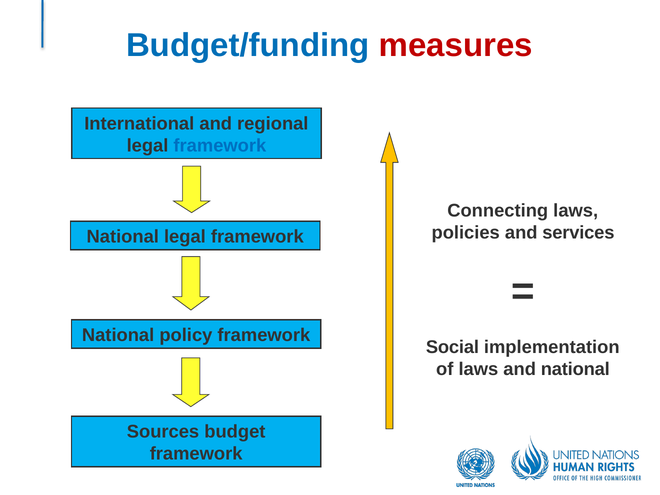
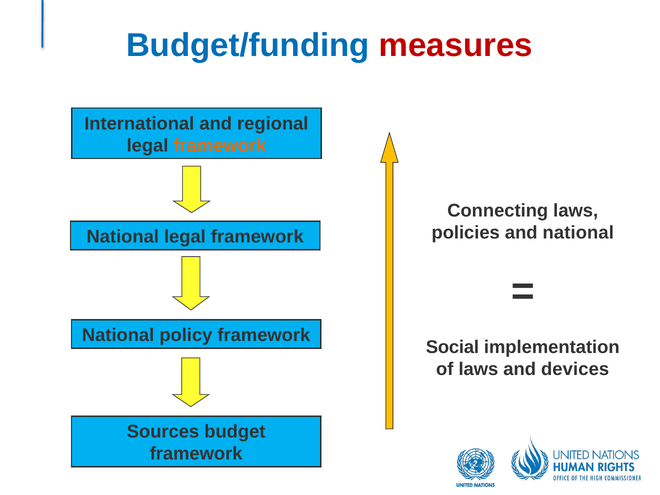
framework at (220, 146) colour: blue -> orange
and services: services -> national
and national: national -> devices
